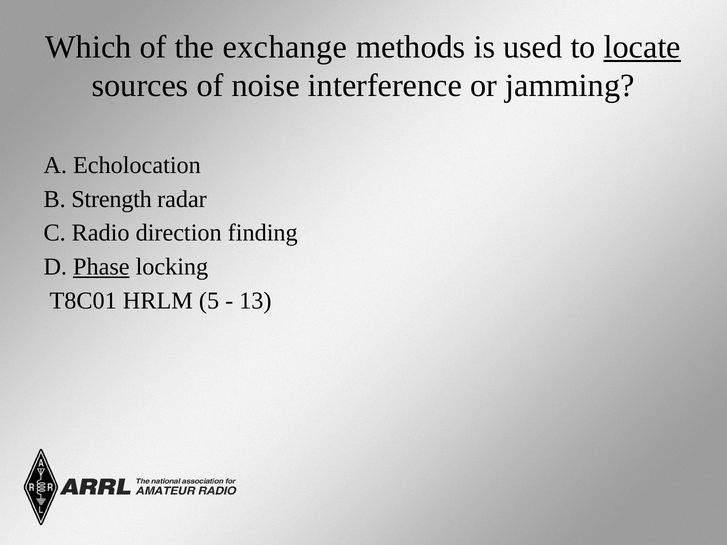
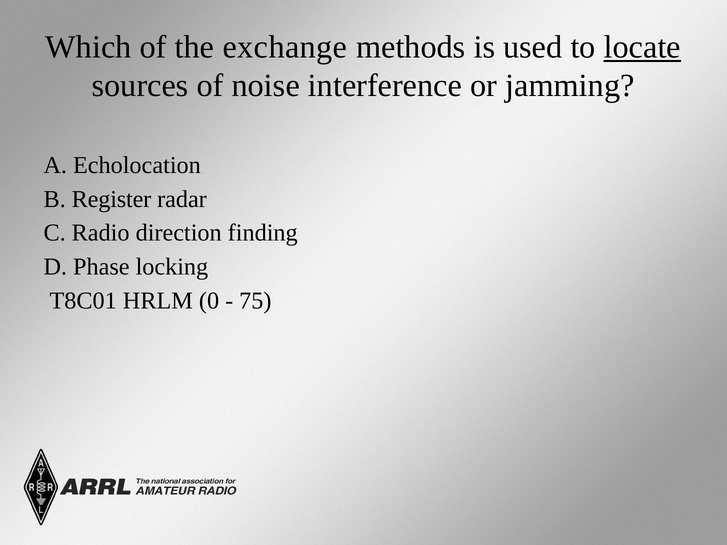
Strength: Strength -> Register
Phase underline: present -> none
5: 5 -> 0
13: 13 -> 75
